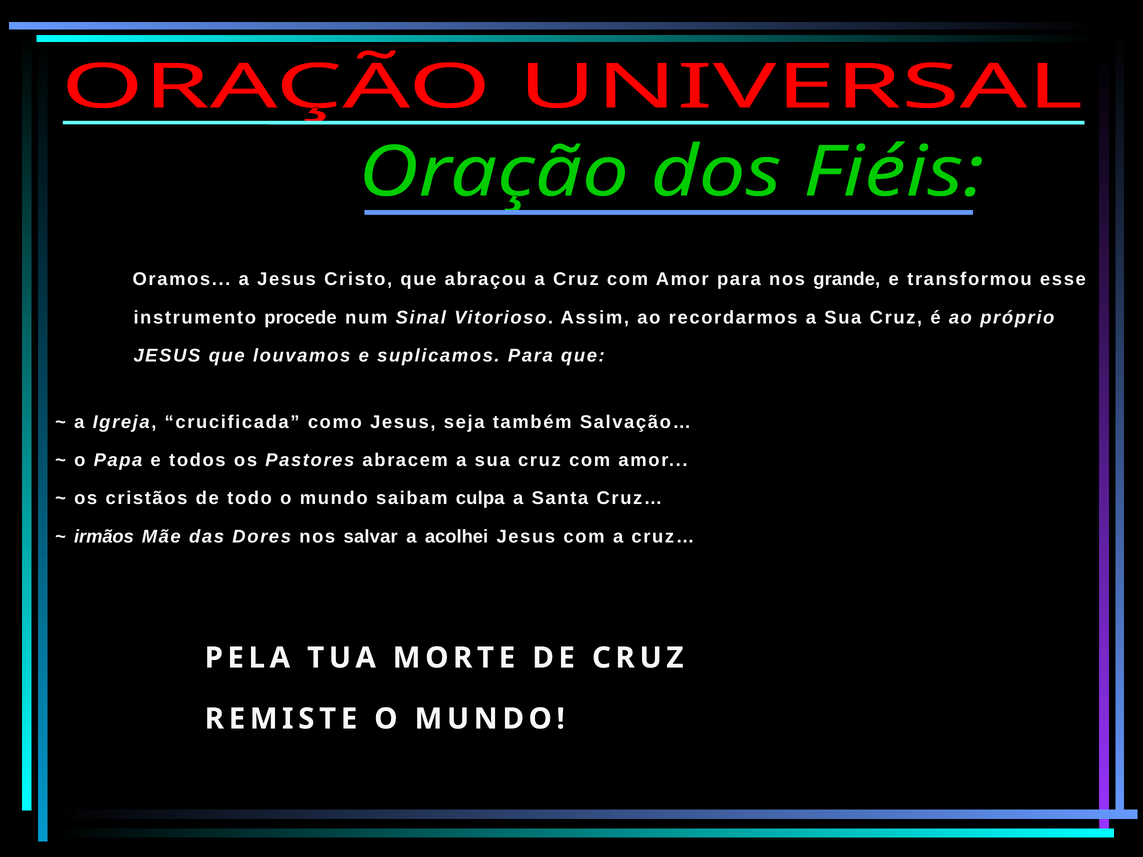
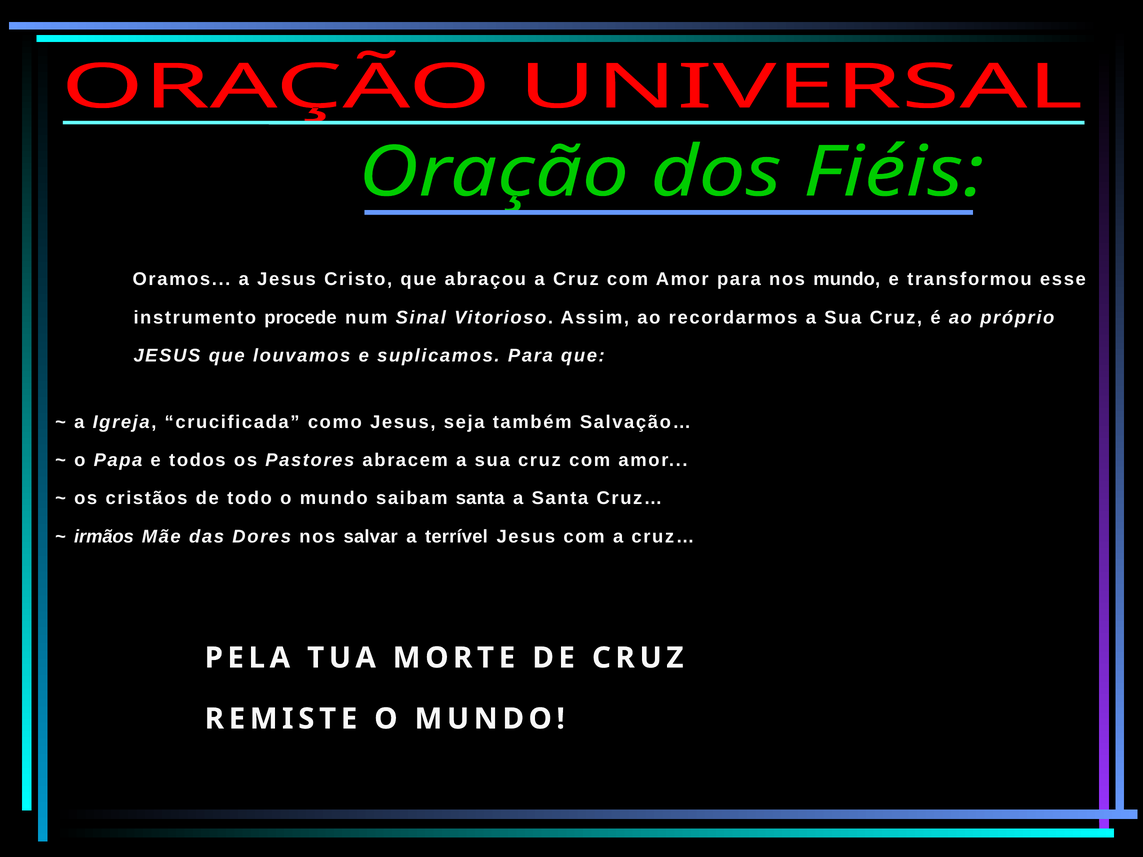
nos grande: grande -> mundo
saibam culpa: culpa -> santa
acolhei: acolhei -> terrível
